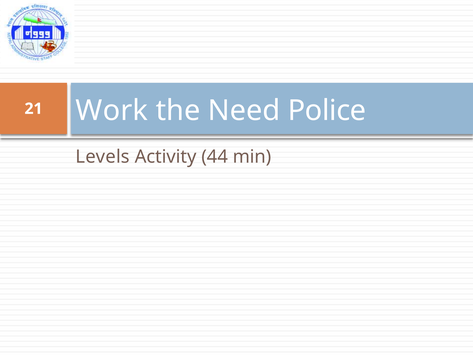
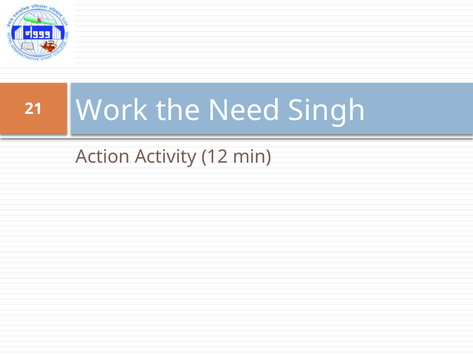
Police: Police -> Singh
Levels: Levels -> Action
44: 44 -> 12
